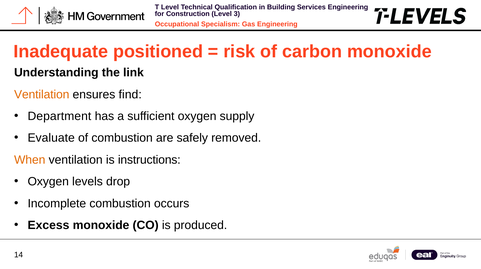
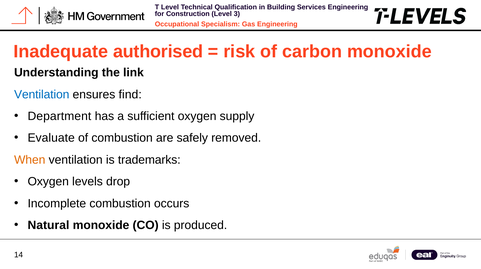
positioned: positioned -> authorised
Ventilation at (42, 94) colour: orange -> blue
instructions: instructions -> trademarks
Excess: Excess -> Natural
